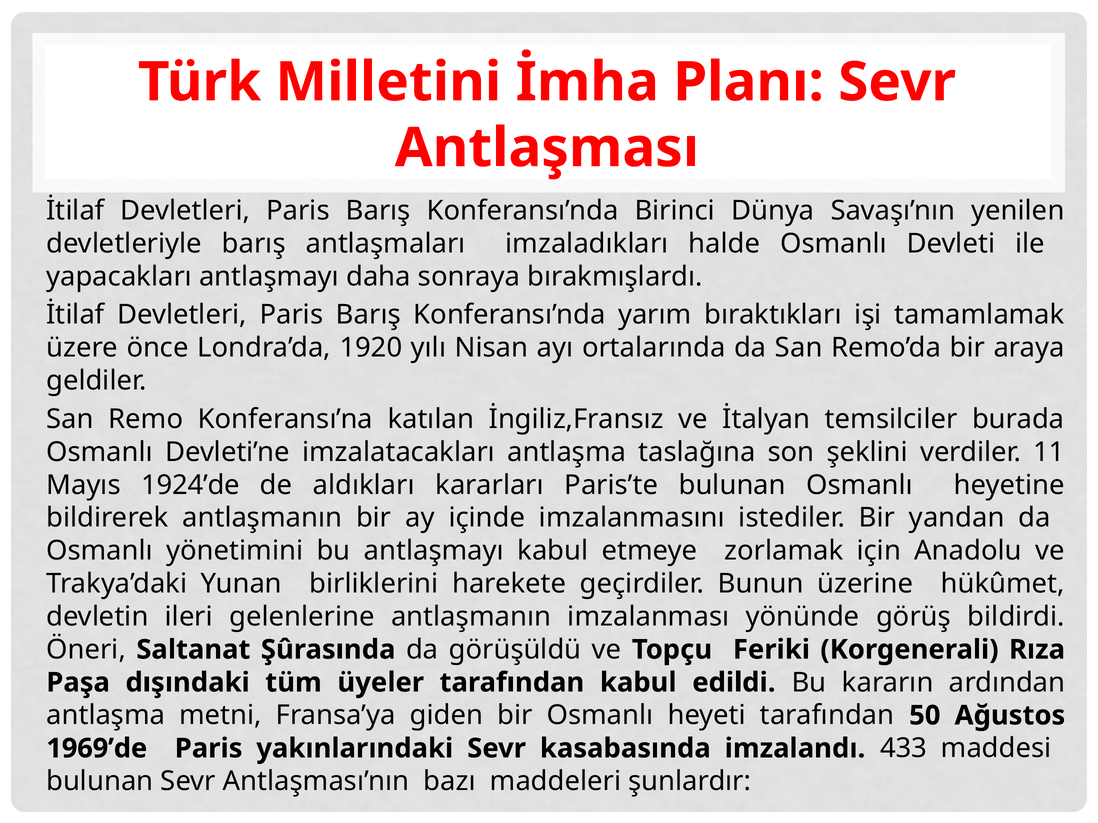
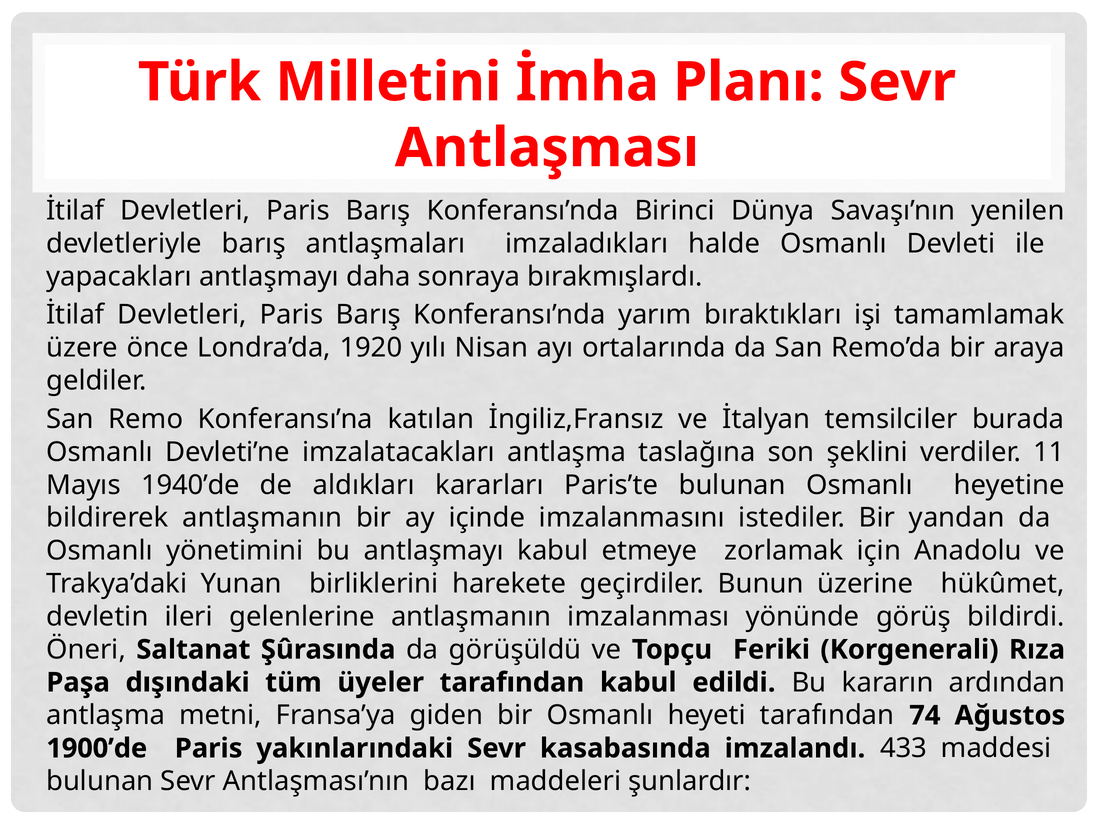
1924’de: 1924’de -> 1940’de
50: 50 -> 74
1969’de: 1969’de -> 1900’de
